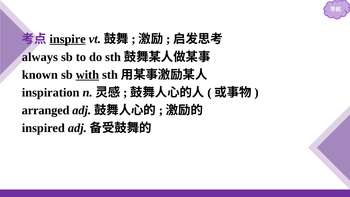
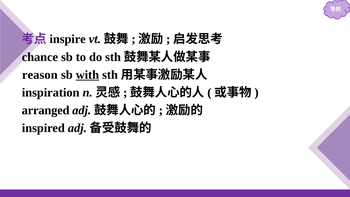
inspire underline: present -> none
always: always -> chance
known: known -> reason
